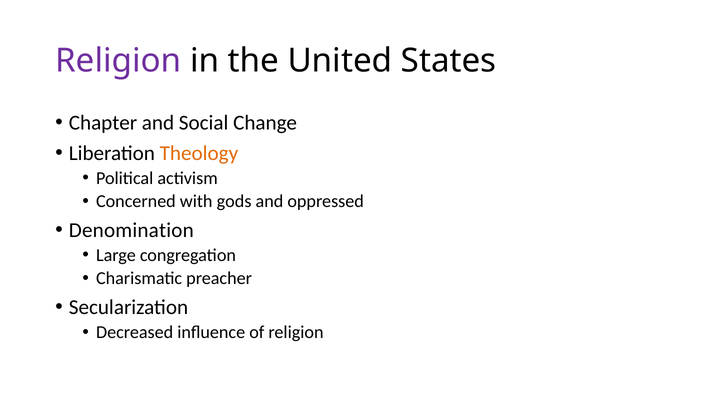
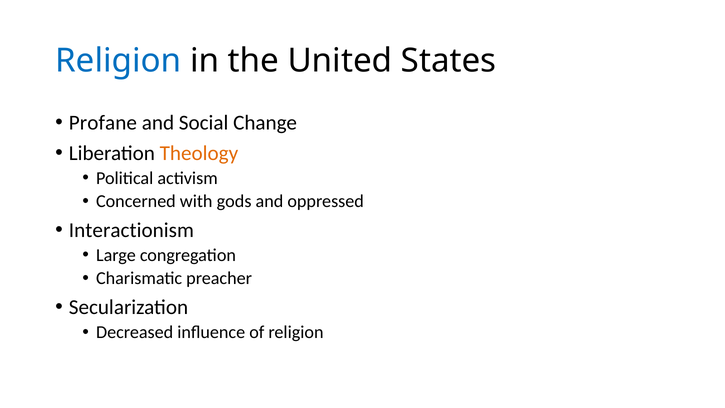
Religion at (118, 61) colour: purple -> blue
Chapter: Chapter -> Profane
Denomination: Denomination -> Interactionism
